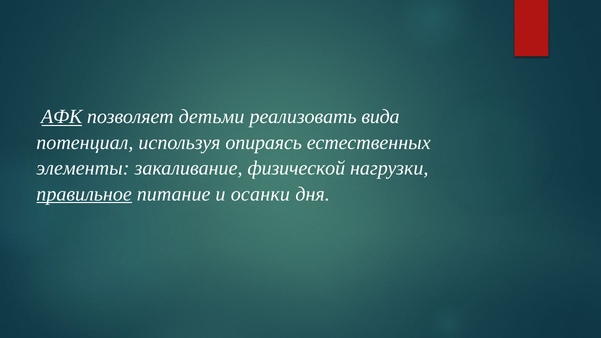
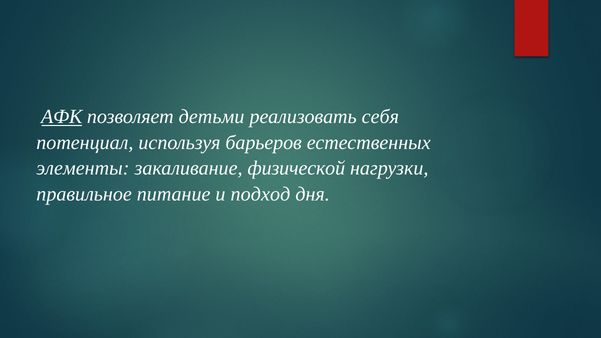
вида: вида -> себя
опираясь: опираясь -> барьеров
правильное underline: present -> none
осанки: осанки -> подход
